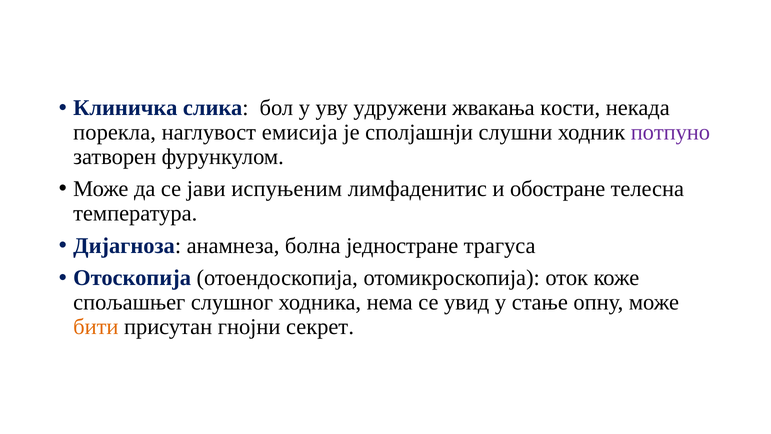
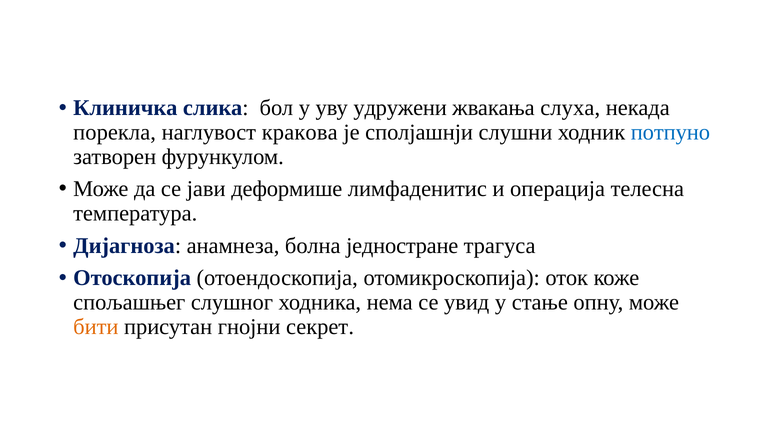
кости: кости -> слуха
емисија: емисија -> кракова
потпуно colour: purple -> blue
испуњеним: испуњеним -> деформише
обостране: обостране -> операција
